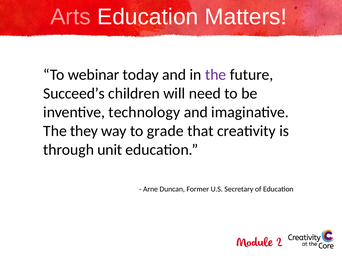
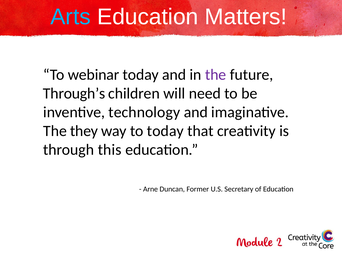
Arts colour: pink -> light blue
Succeed’s: Succeed’s -> Through’s
to grade: grade -> today
unit: unit -> this
